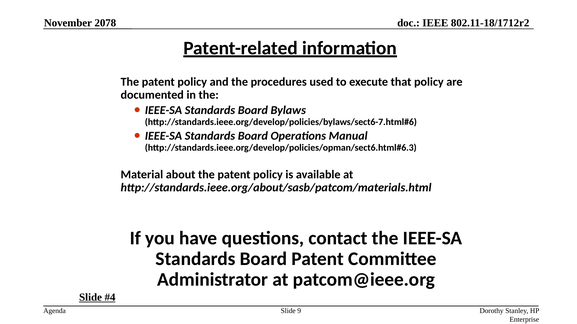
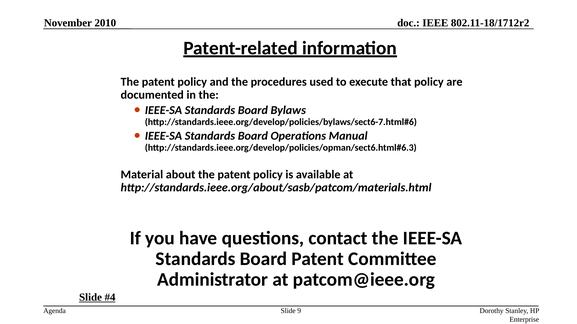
2078: 2078 -> 2010
